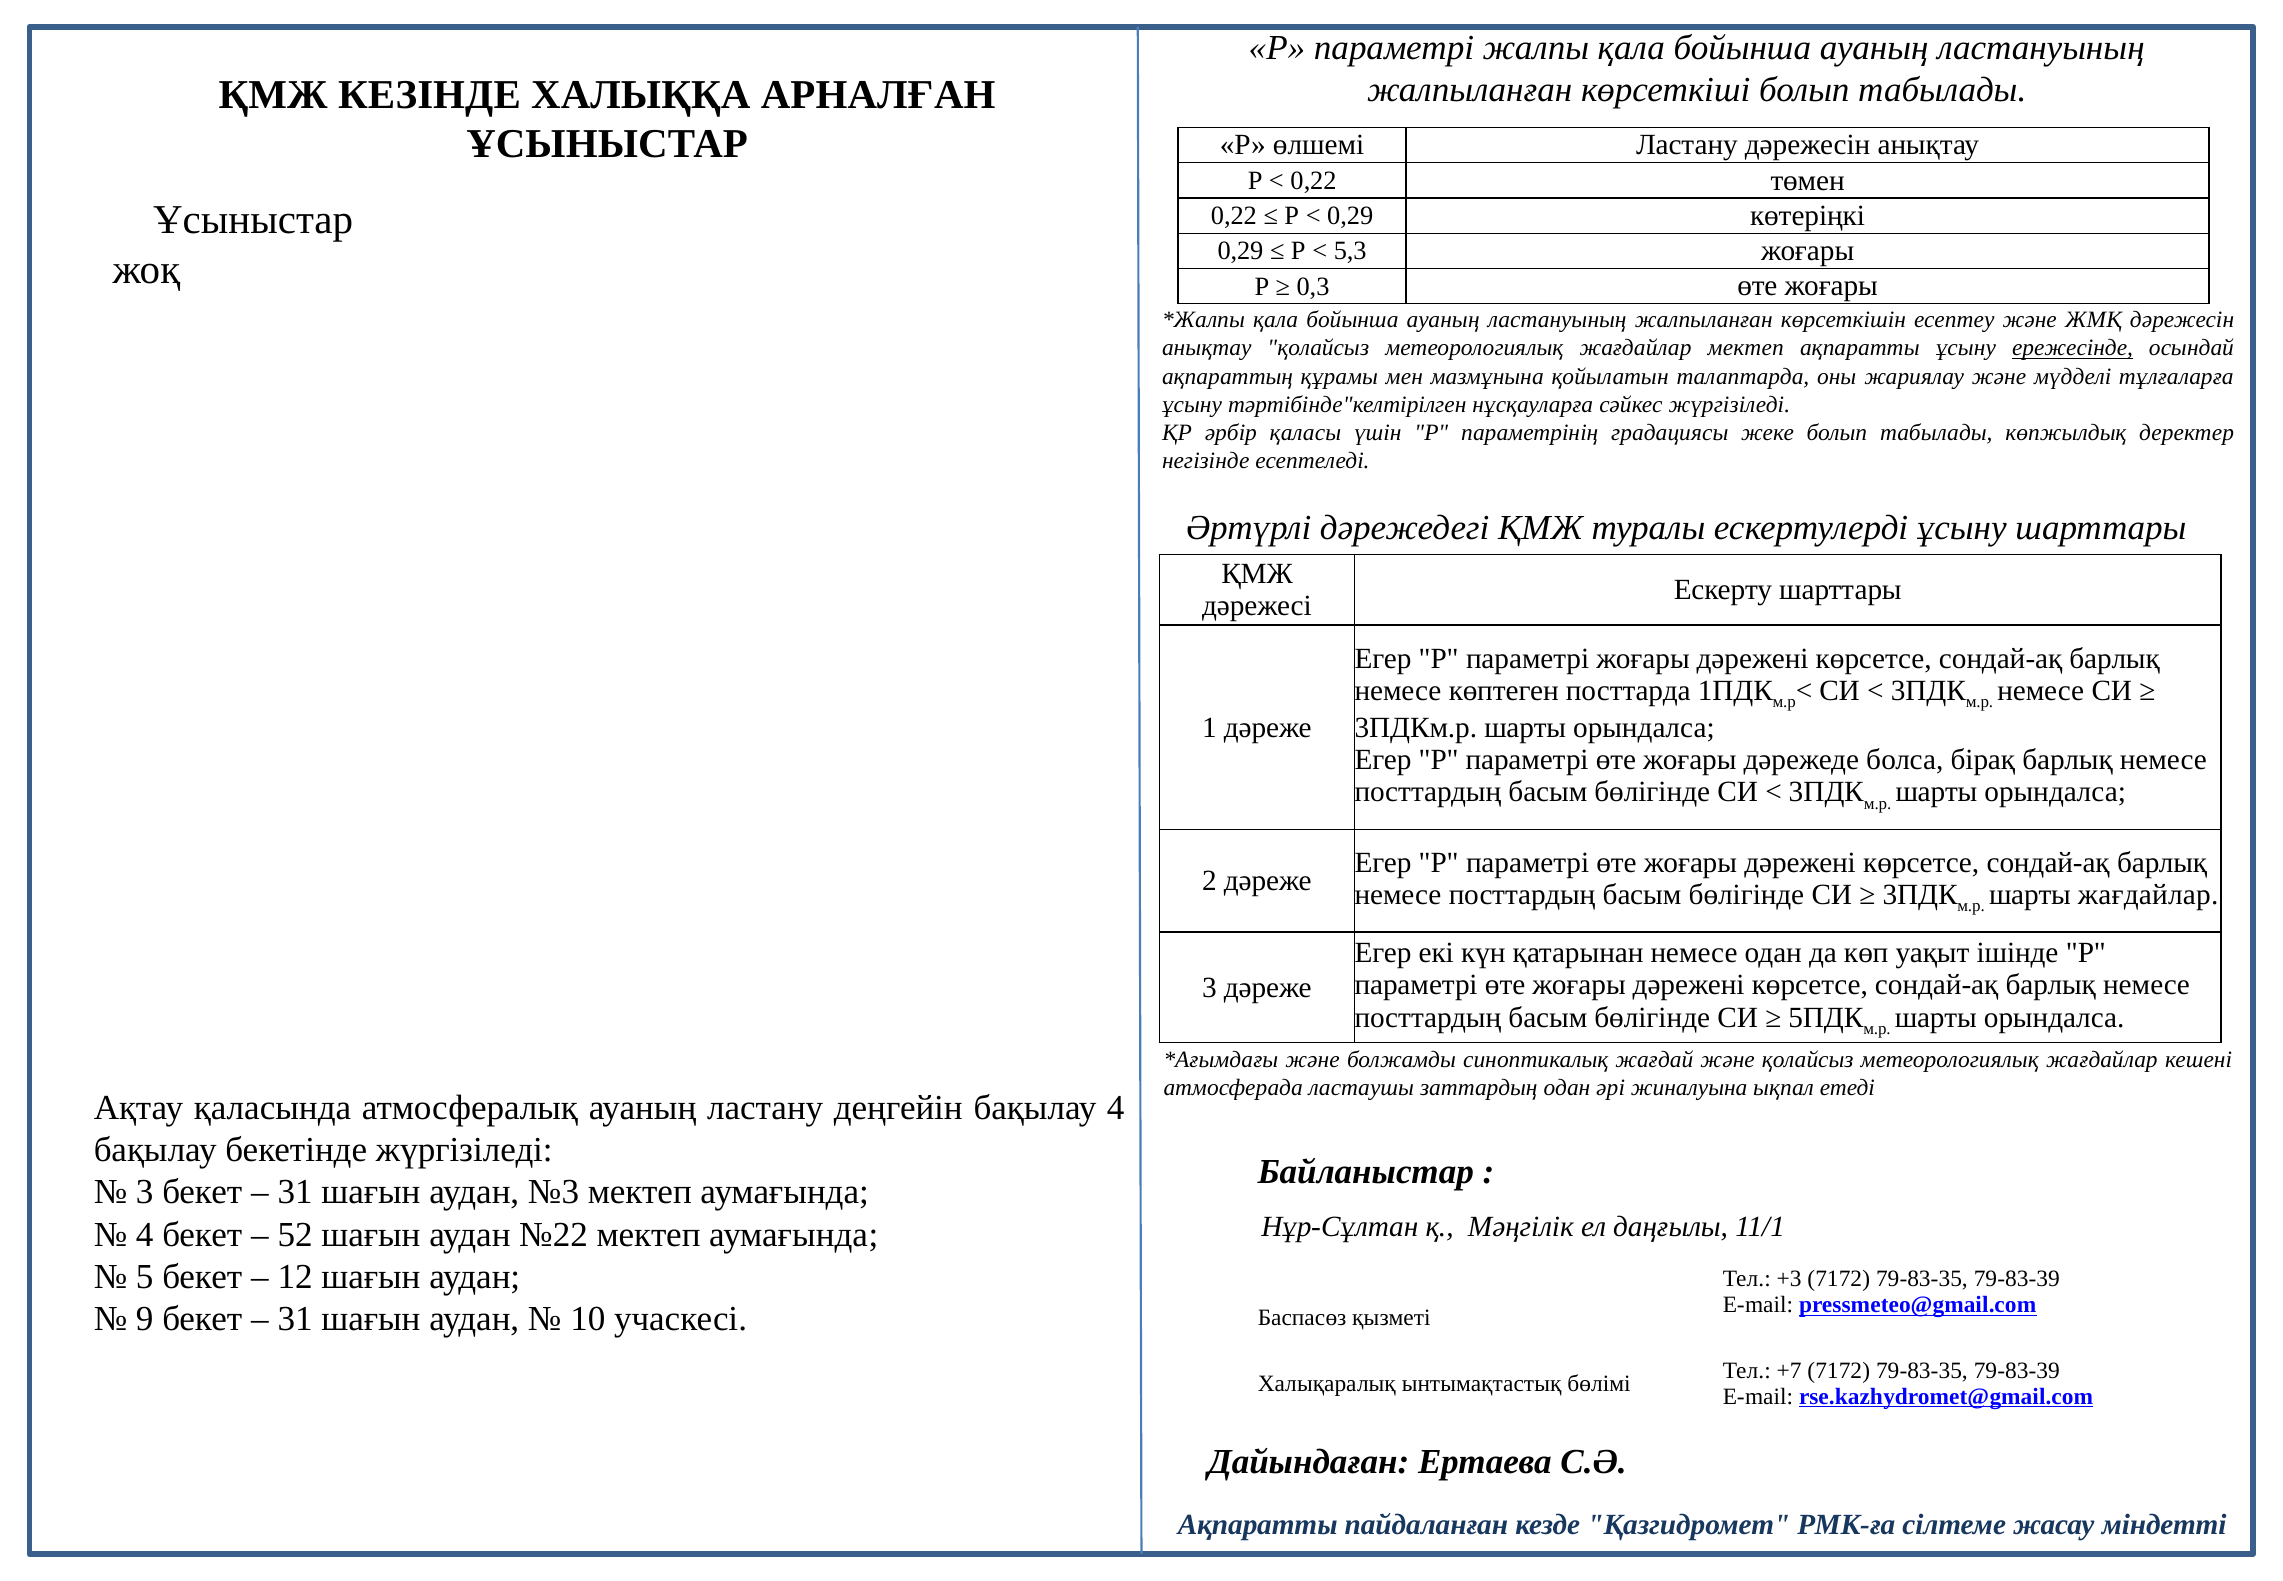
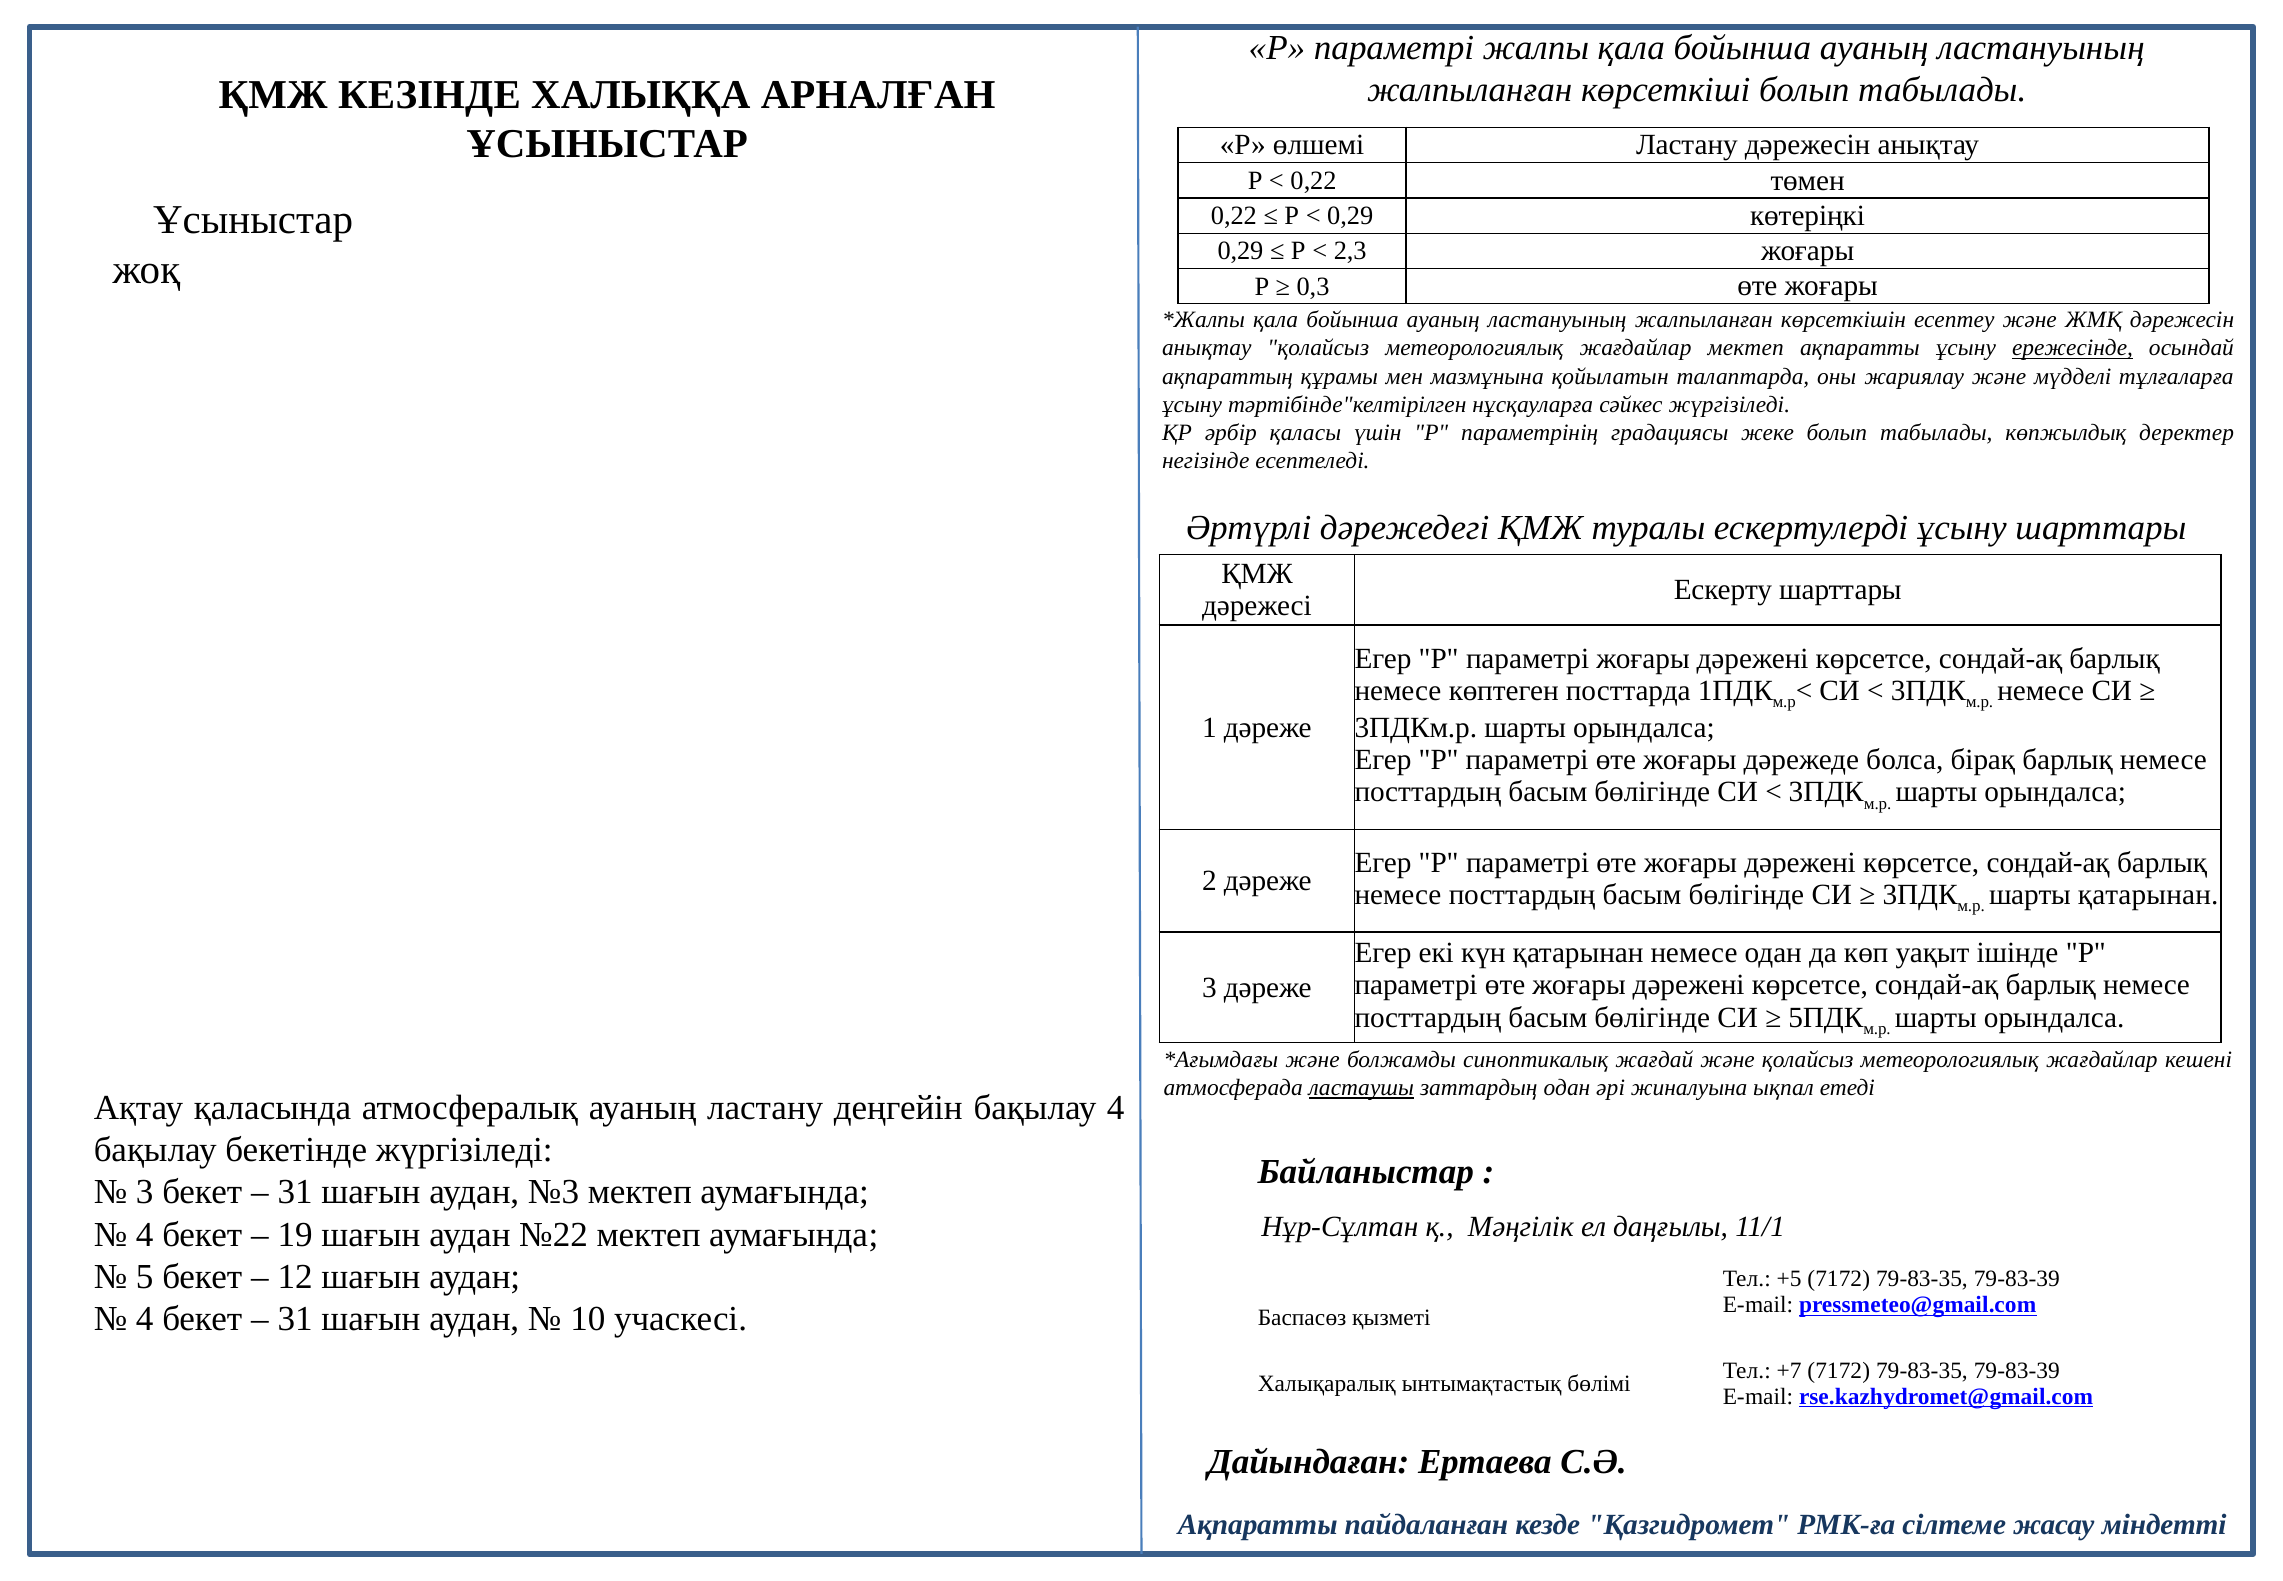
5,3: 5,3 -> 2,3
шарты жағдайлар: жағдайлар -> қатарынан
ластаушы underline: none -> present
52: 52 -> 19
+3: +3 -> +5
9 at (145, 1318): 9 -> 4
